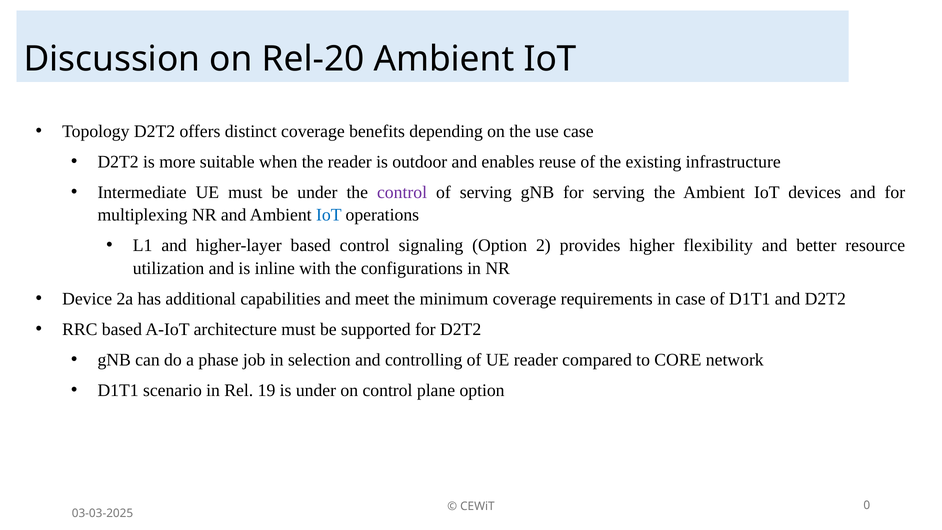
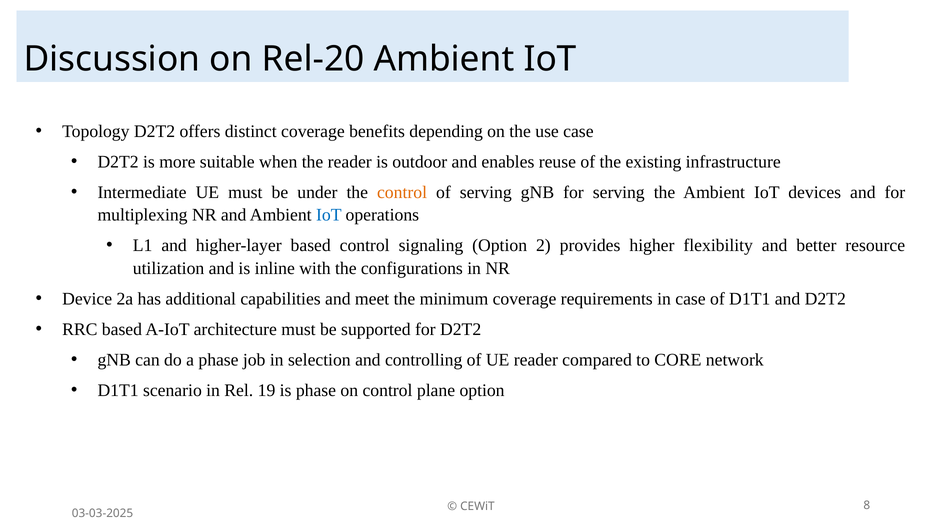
control at (402, 192) colour: purple -> orange
is under: under -> phase
0: 0 -> 8
